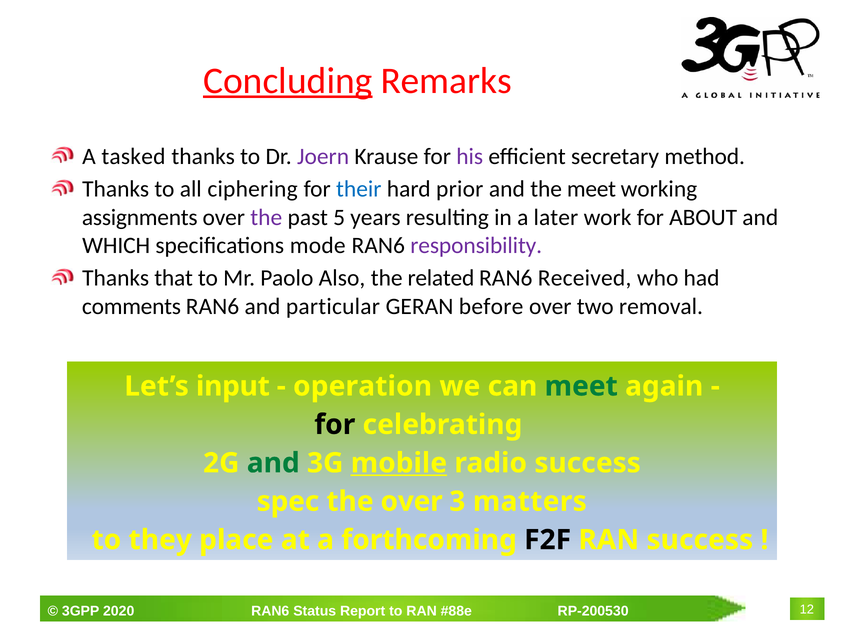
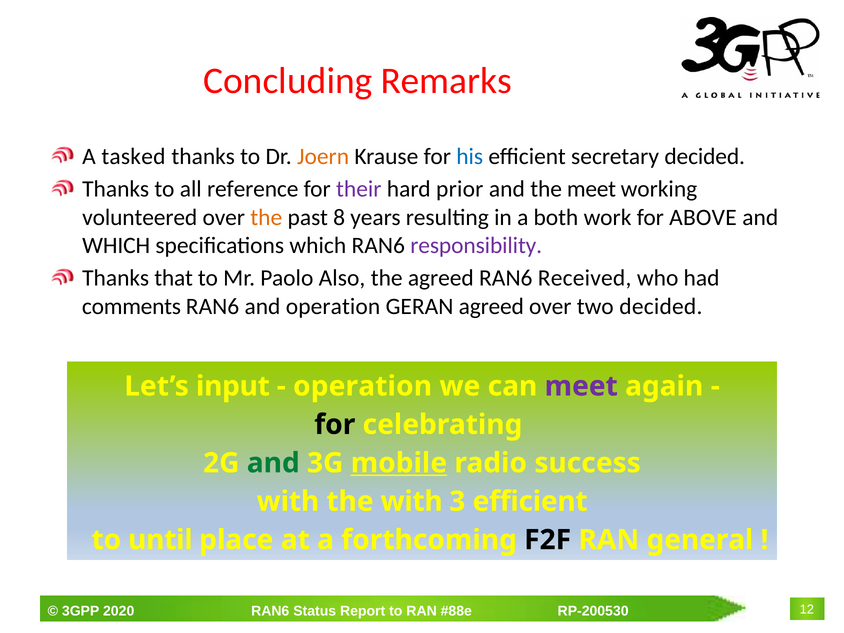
Concluding underline: present -> none
Joern colour: purple -> orange
his colour: purple -> blue
secretary method: method -> decided
ciphering: ciphering -> reference
their colour: blue -> purple
assignments: assignments -> volunteered
the at (266, 217) colour: purple -> orange
5: 5 -> 8
later: later -> both
ABOUT: ABOUT -> ABOVE
specifications mode: mode -> which
the related: related -> agreed
and particular: particular -> operation
GERAN before: before -> agreed
two removal: removal -> decided
meet at (581, 386) colour: green -> purple
spec at (288, 501): spec -> with
the over: over -> with
3 matters: matters -> efficient
they: they -> until
RAN success: success -> general
